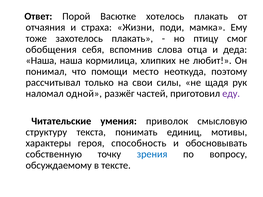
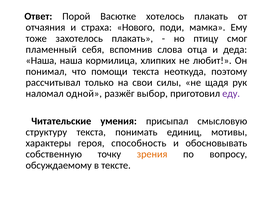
Жизни: Жизни -> Нового
обобщения: обобщения -> пламенный
помощи место: место -> текста
частей: частей -> выбор
приволок: приволок -> присыпал
зрения colour: blue -> orange
